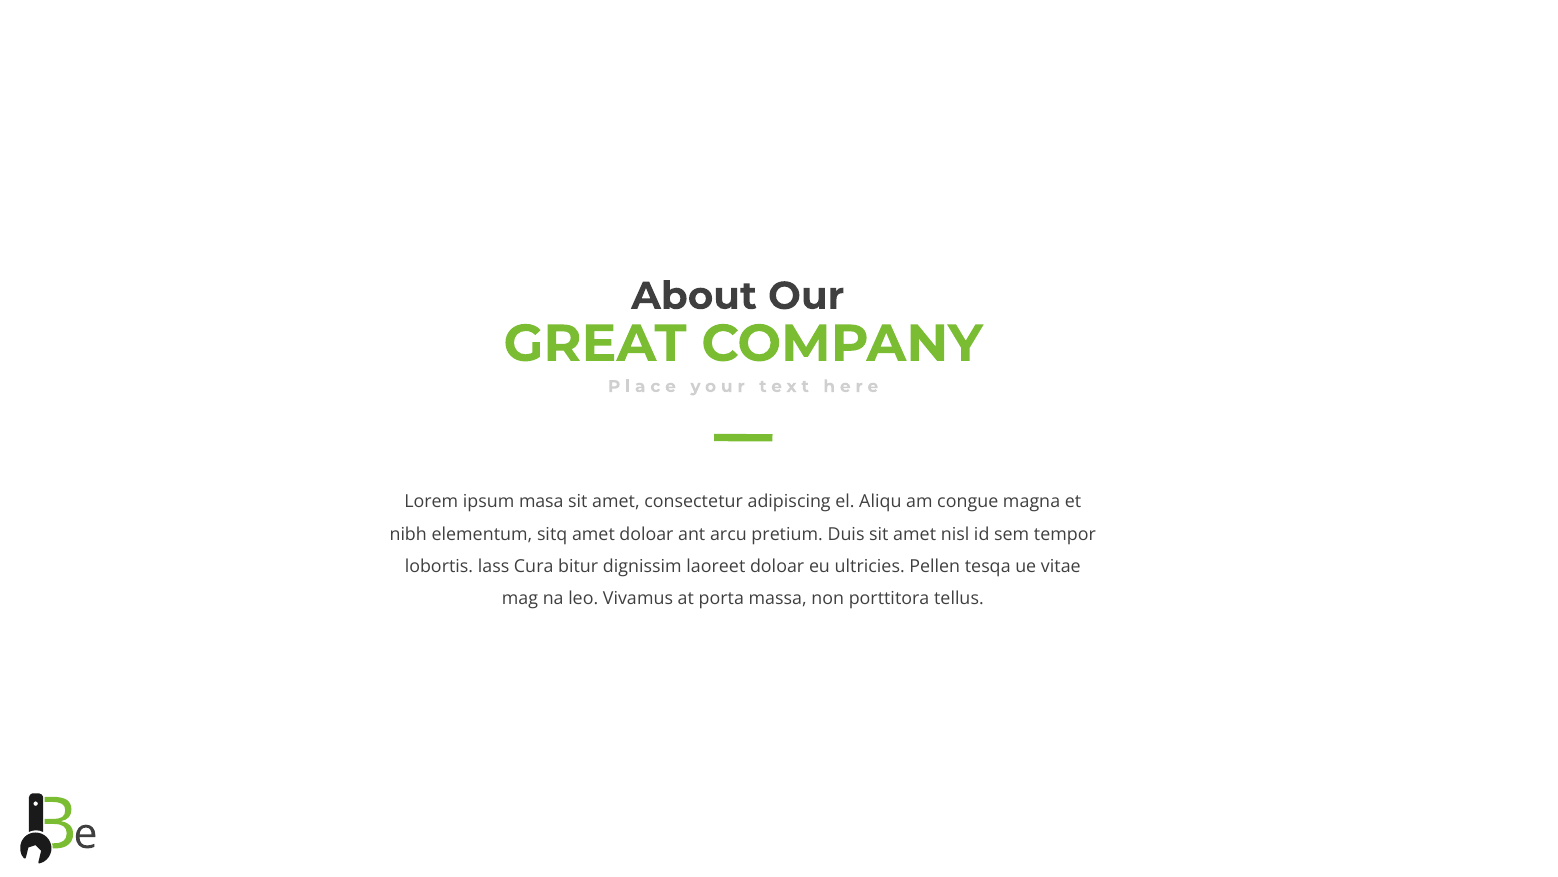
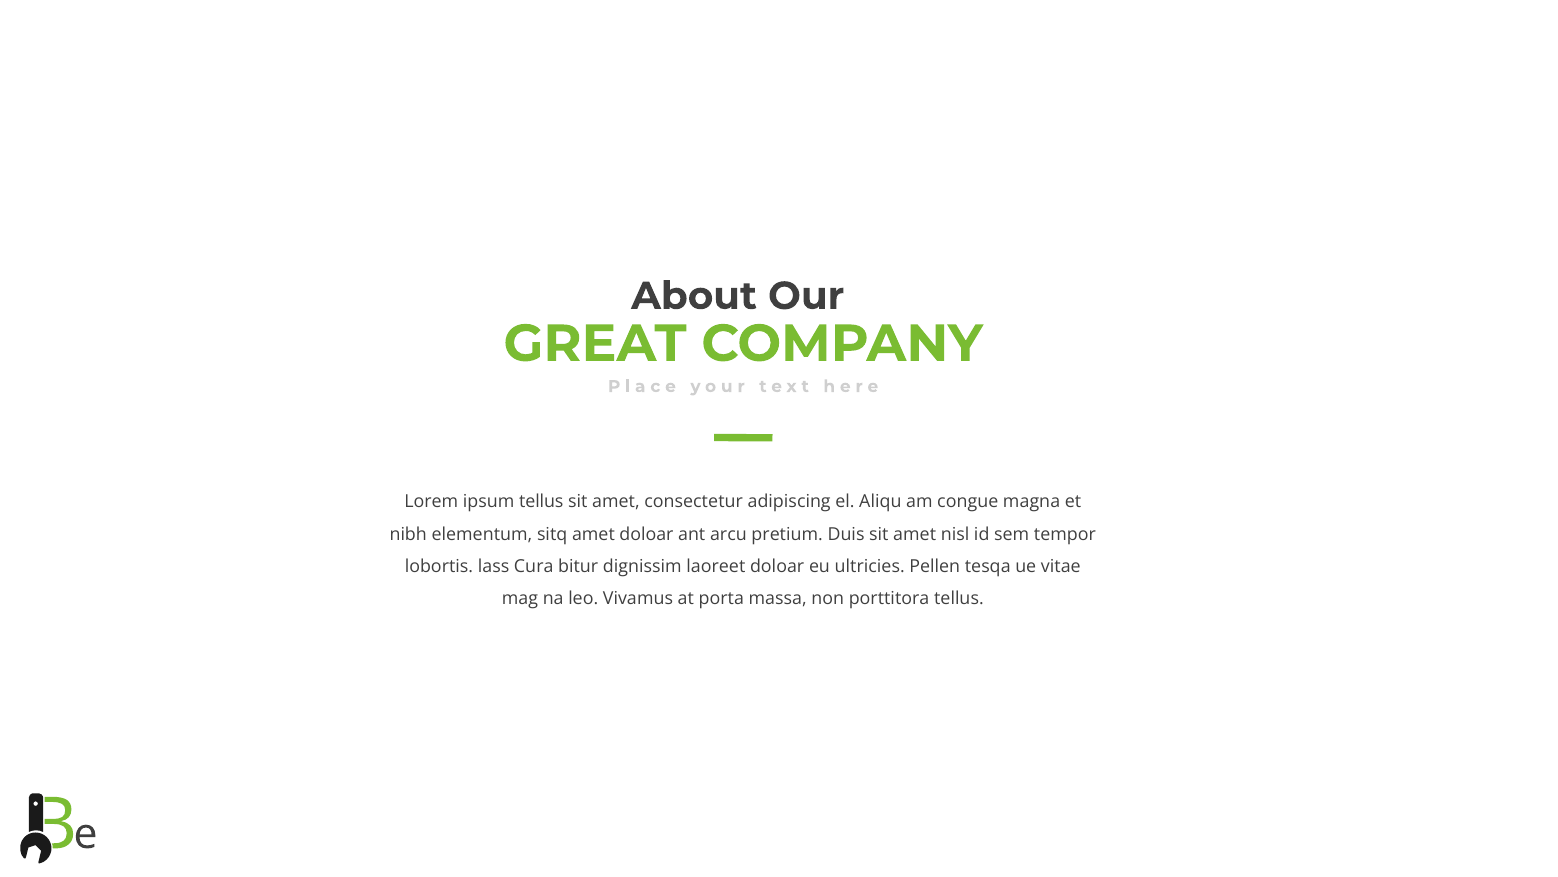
ipsum masa: masa -> tellus
